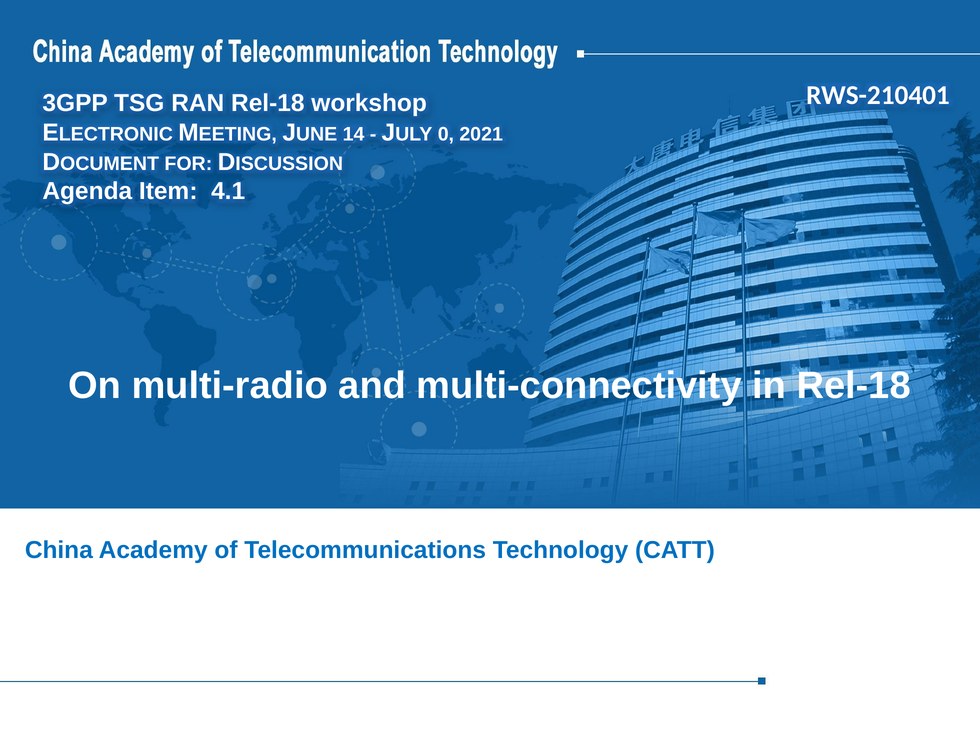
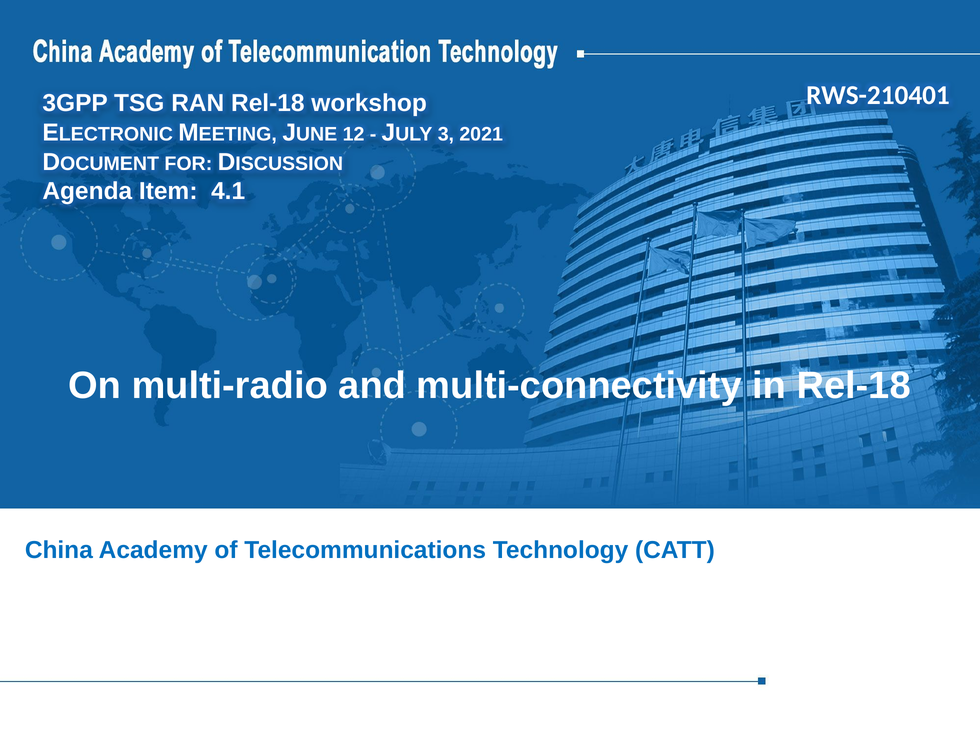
14: 14 -> 12
0: 0 -> 3
